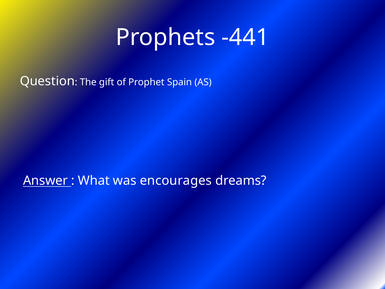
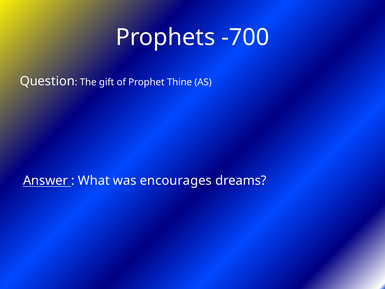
-441: -441 -> -700
Spain: Spain -> Thine
